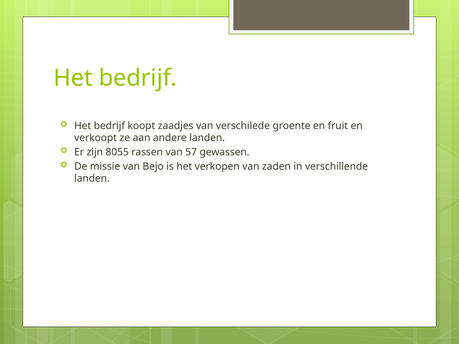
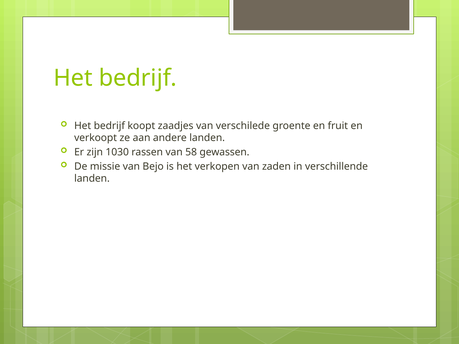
8055: 8055 -> 1030
57: 57 -> 58
